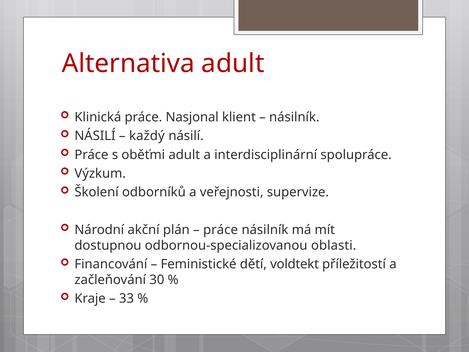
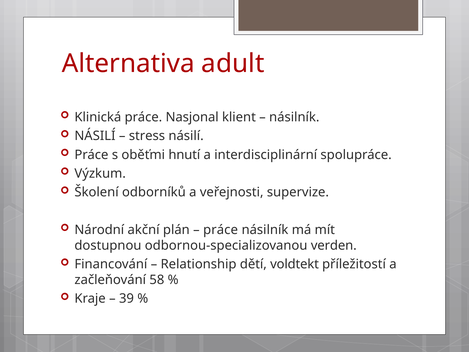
každý: každý -> stress
oběťmi adult: adult -> hnutí
oblasti: oblasti -> verden
Feministické: Feministické -> Relationship
30: 30 -> 58
33: 33 -> 39
